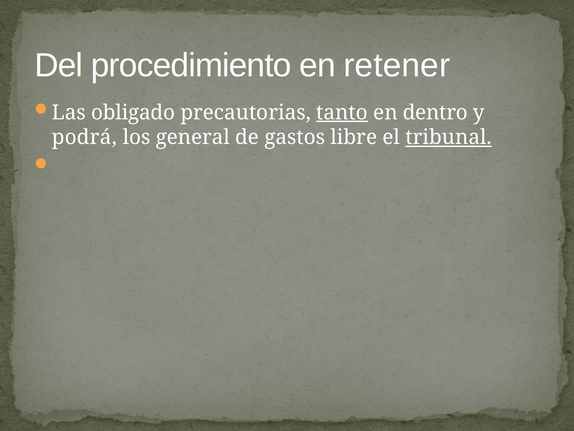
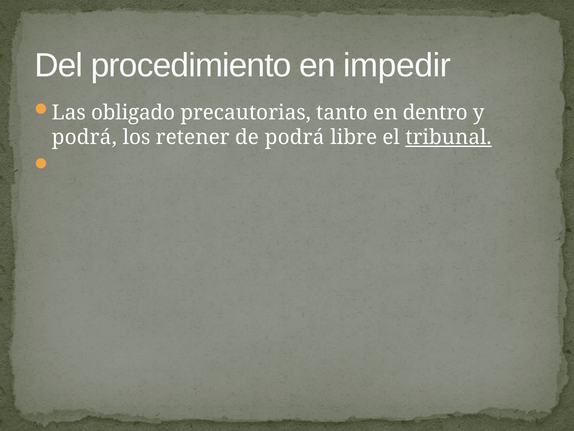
retener: retener -> impedir
tanto underline: present -> none
general: general -> retener
de gastos: gastos -> podrá
